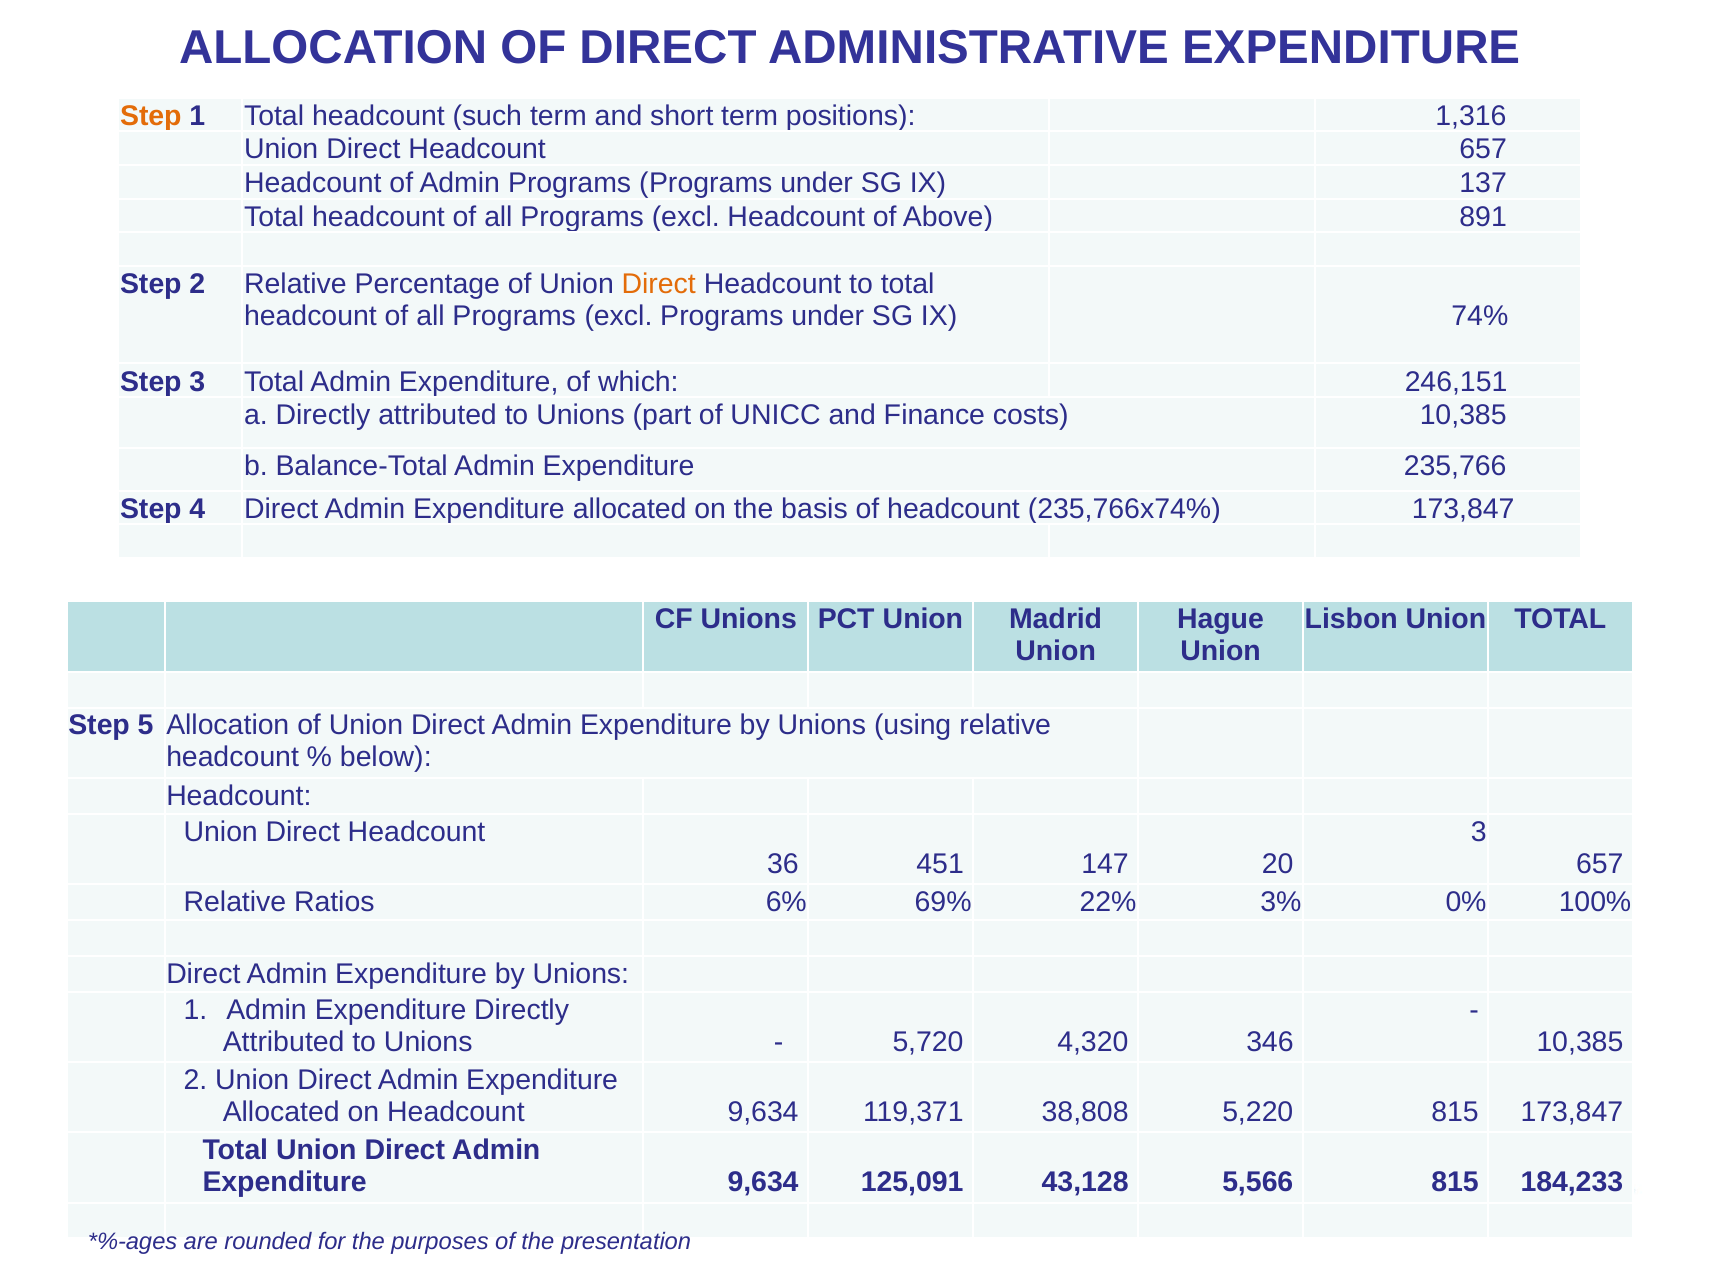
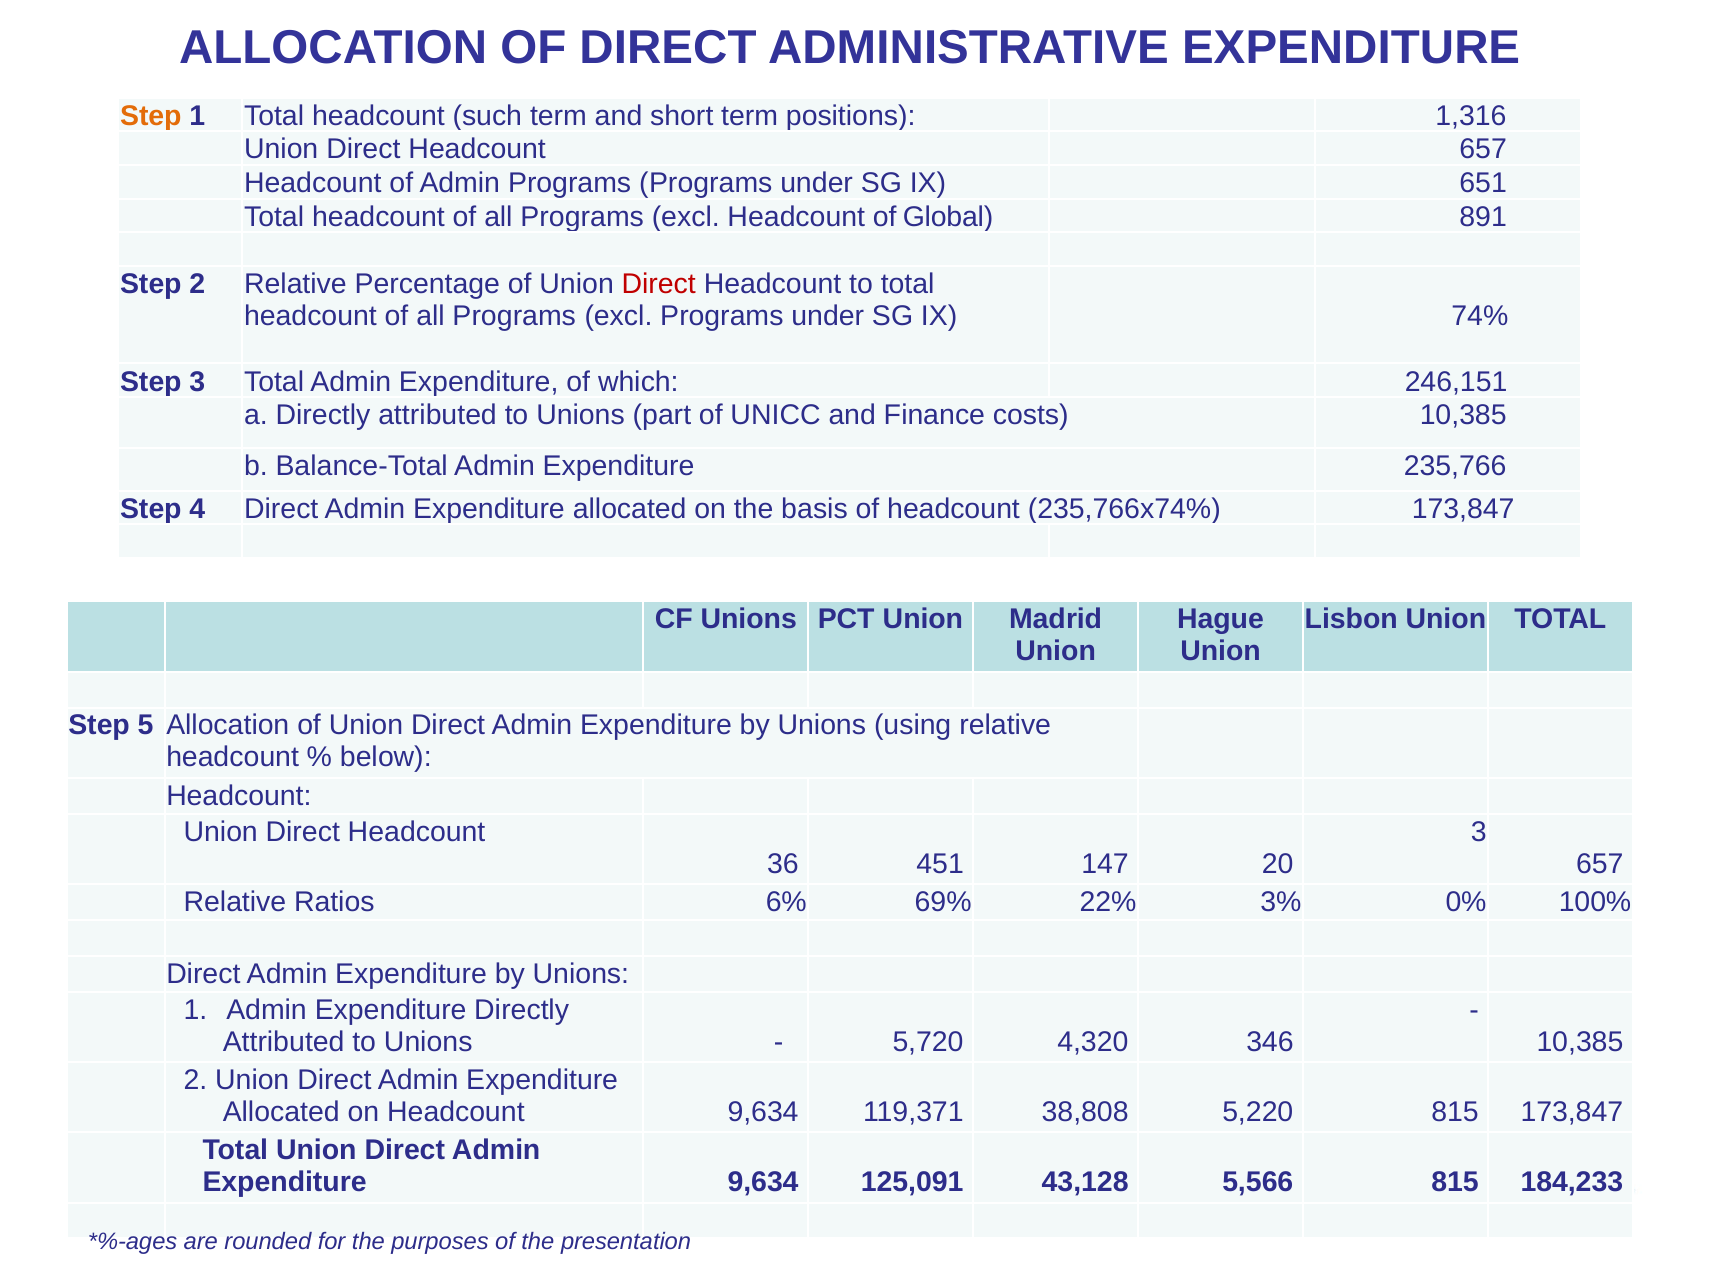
137: 137 -> 651
Above: Above -> Global
Direct at (659, 284) colour: orange -> red
